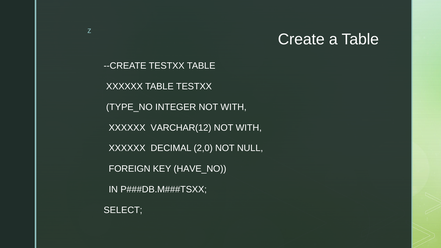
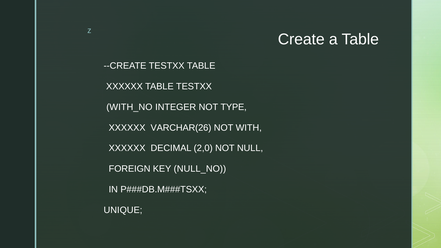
TYPE_NO: TYPE_NO -> WITH_NO
INTEGER NOT WITH: WITH -> TYPE
VARCHAR(12: VARCHAR(12 -> VARCHAR(26
HAVE_NO: HAVE_NO -> NULL_NO
SELECT: SELECT -> UNIQUE
